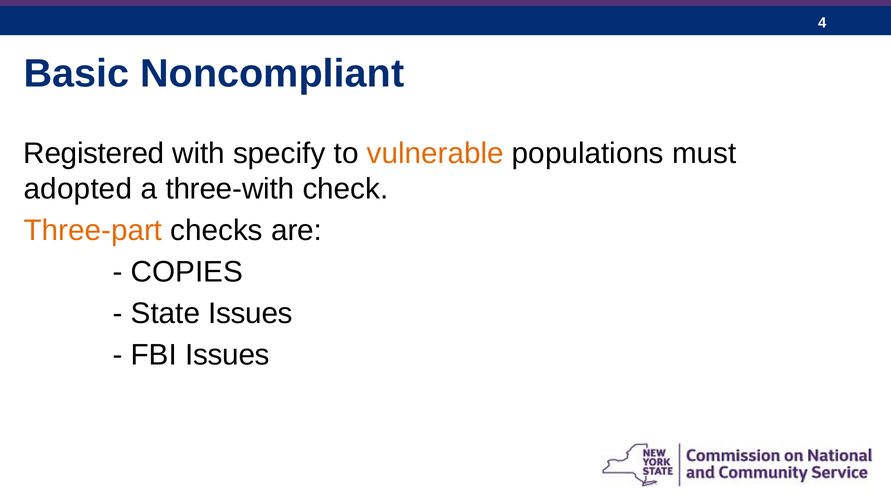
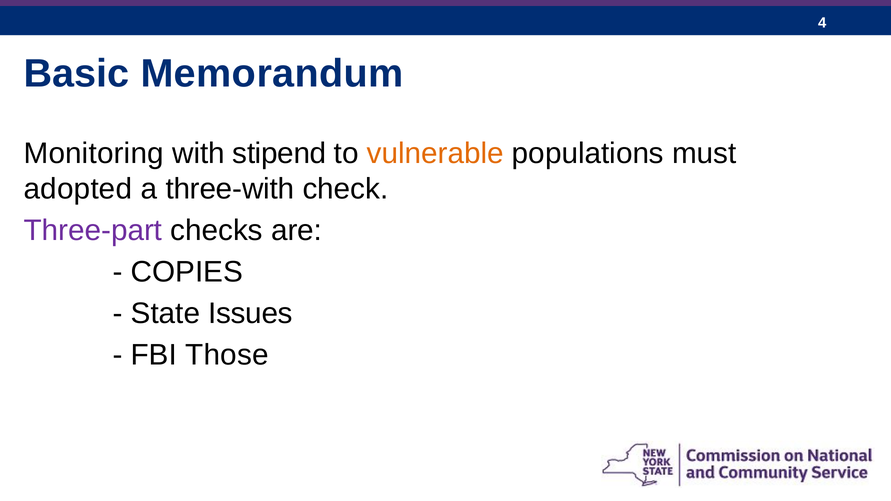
Noncompliant: Noncompliant -> Memorandum
Registered: Registered -> Monitoring
specify: specify -> stipend
Three-part colour: orange -> purple
FBI Issues: Issues -> Those
